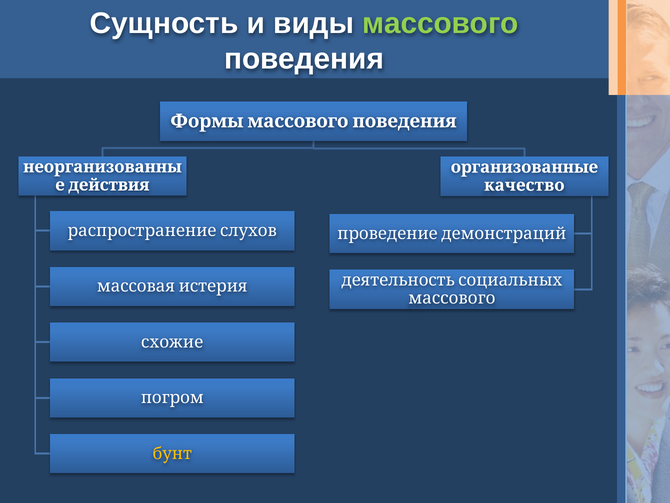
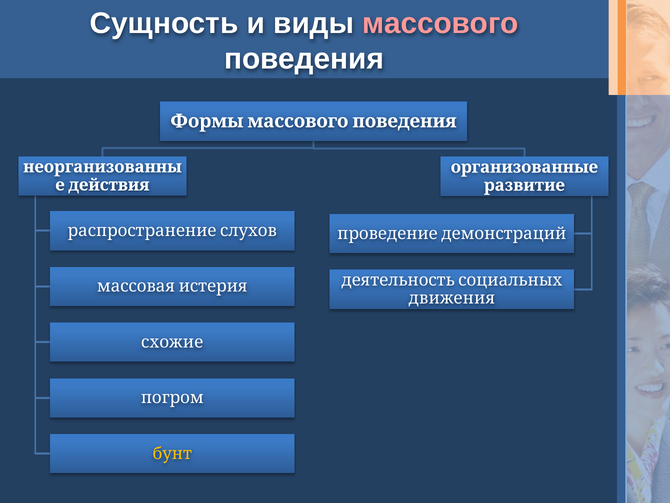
массового at (440, 23) colour: light green -> pink
качество: качество -> развитие
массового at (452, 298): массового -> движения
